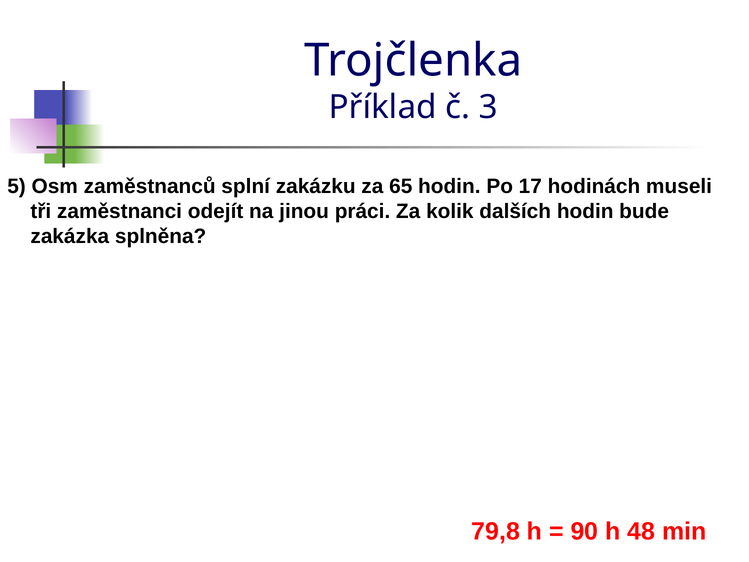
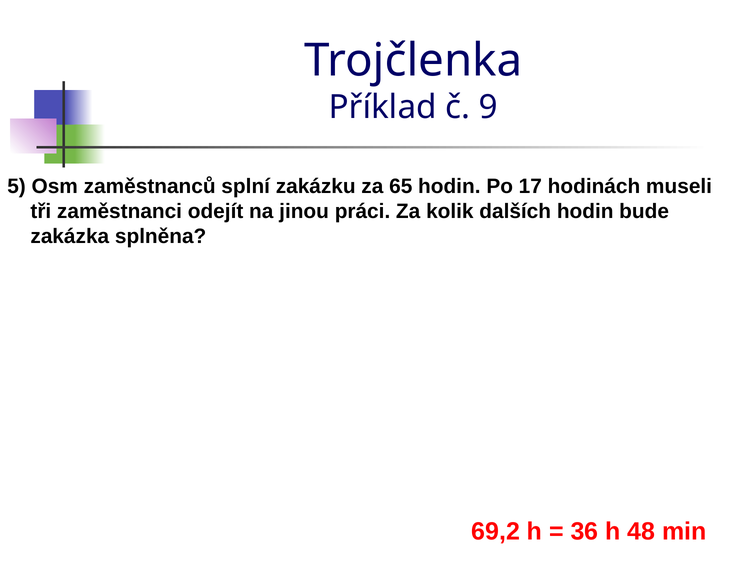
3: 3 -> 9
79,8: 79,8 -> 69,2
90: 90 -> 36
